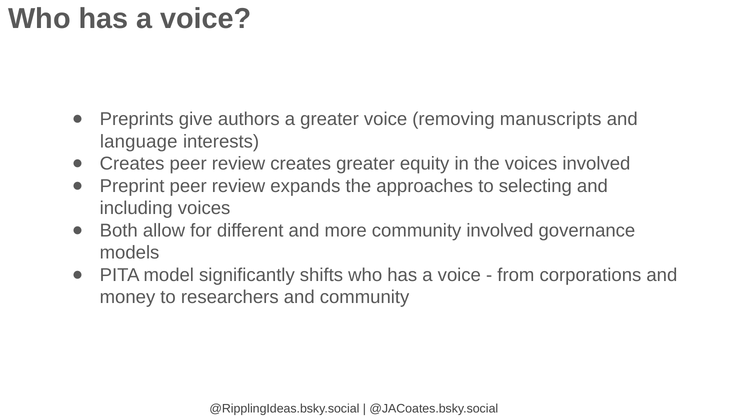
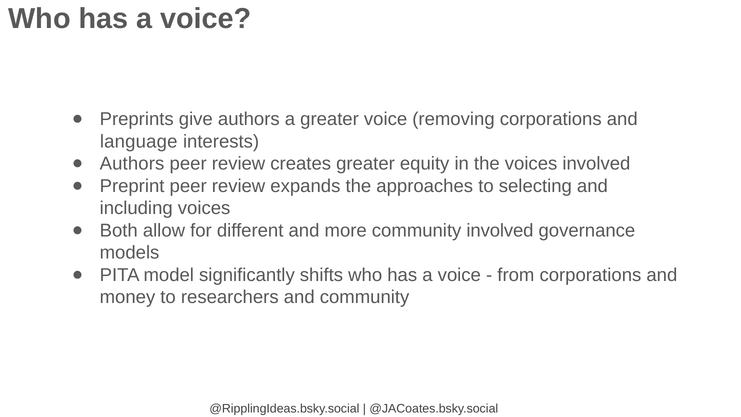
removing manuscripts: manuscripts -> corporations
Creates at (132, 164): Creates -> Authors
